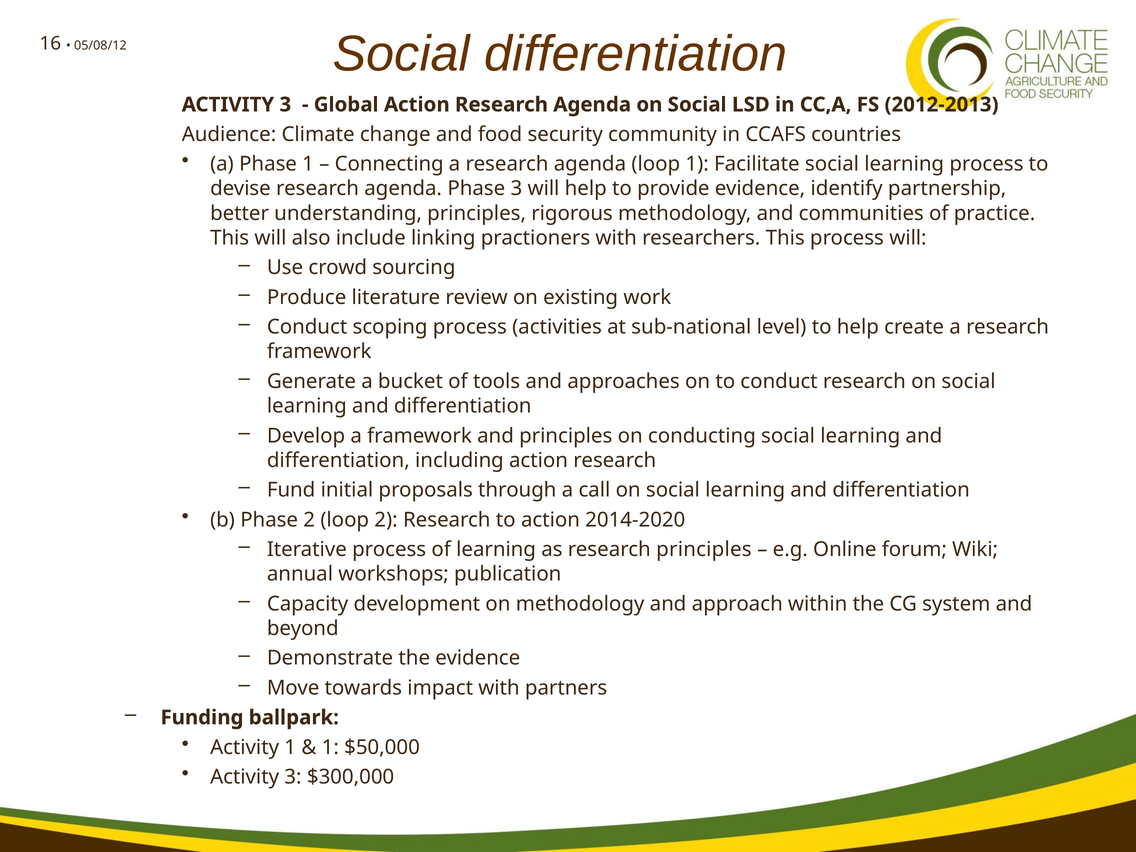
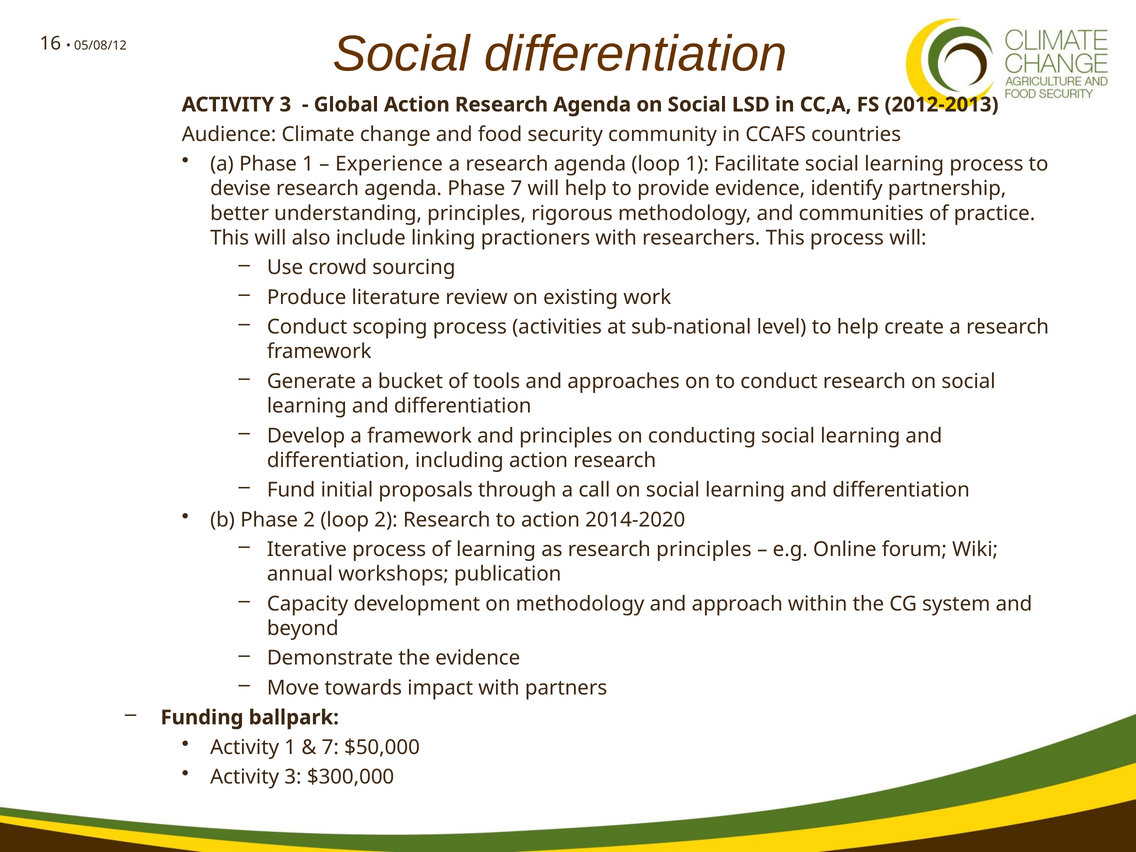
Connecting: Connecting -> Experience
Phase 3: 3 -> 7
1 at (330, 747): 1 -> 7
